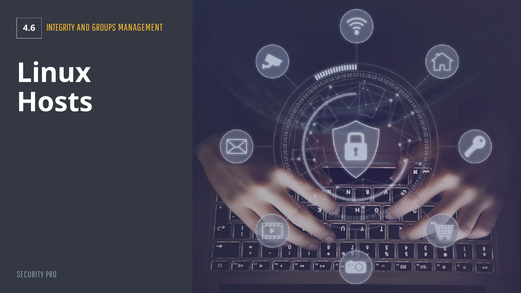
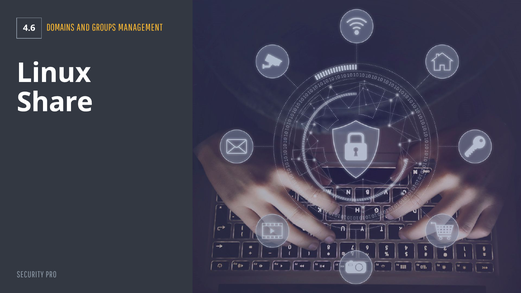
INTEGRITY: INTEGRITY -> DOMAINS
Hosts: Hosts -> Share
